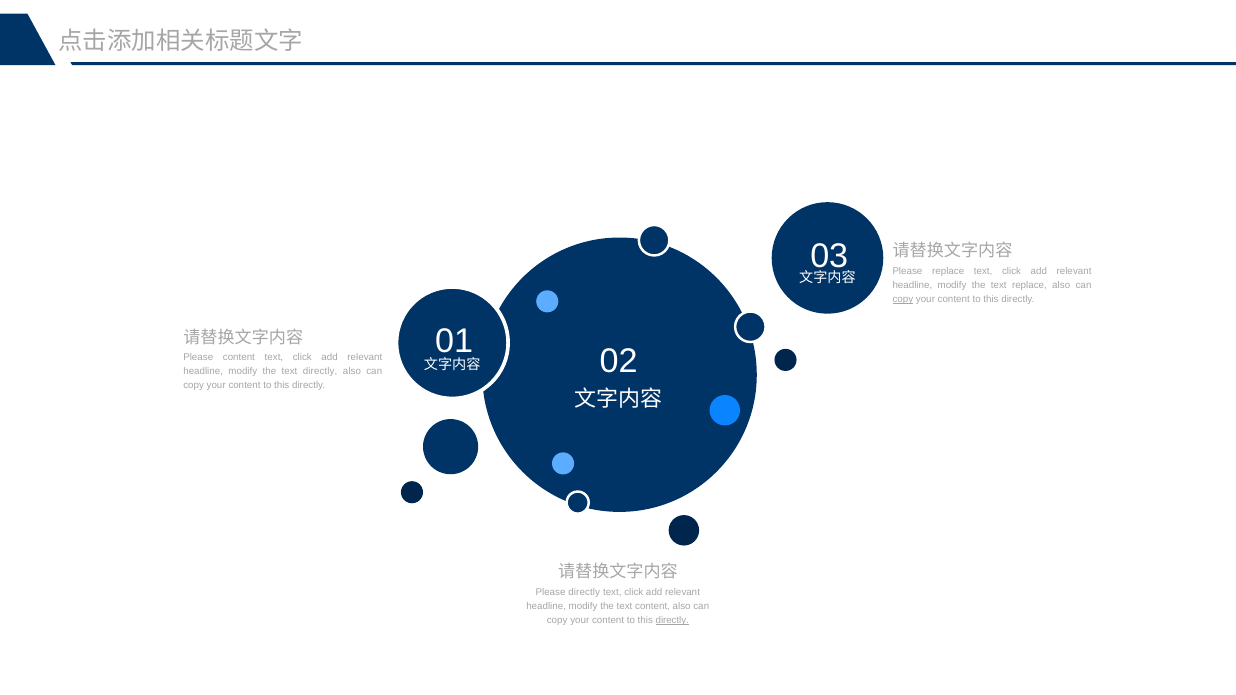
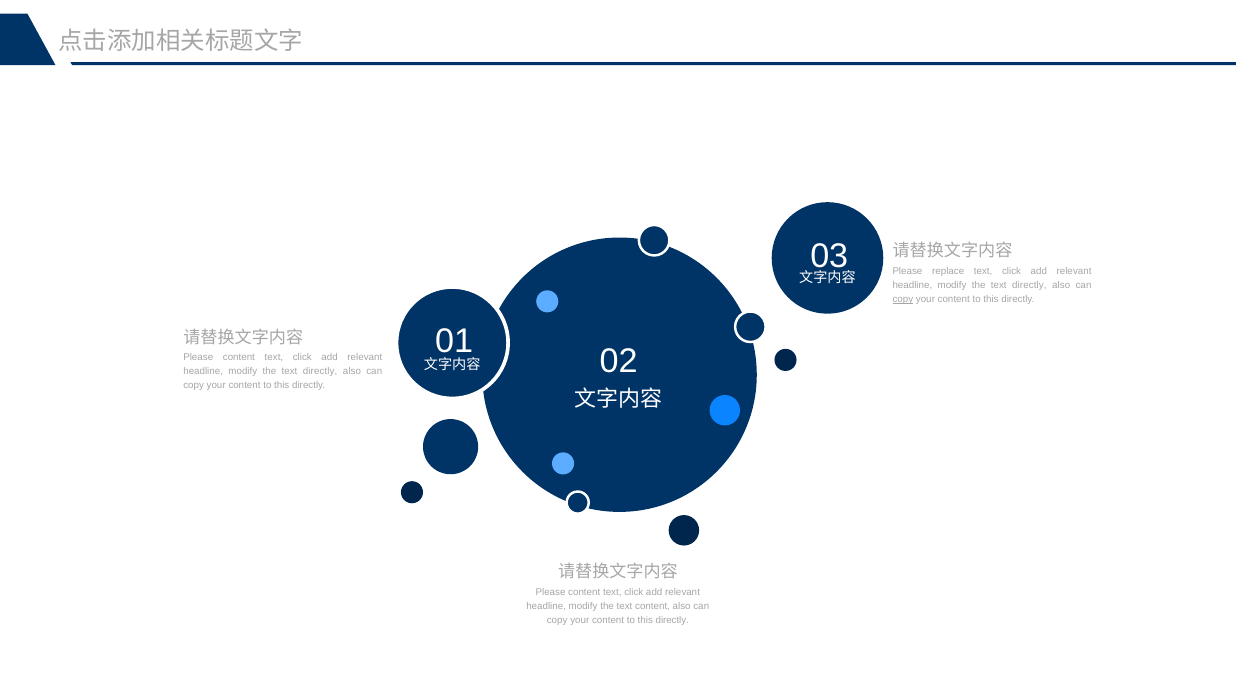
replace at (1029, 285): replace -> directly
directly at (584, 592): directly -> content
directly at (672, 620) underline: present -> none
